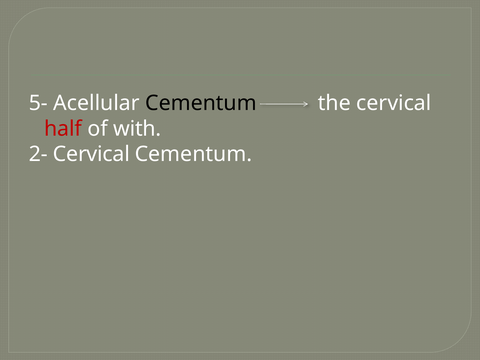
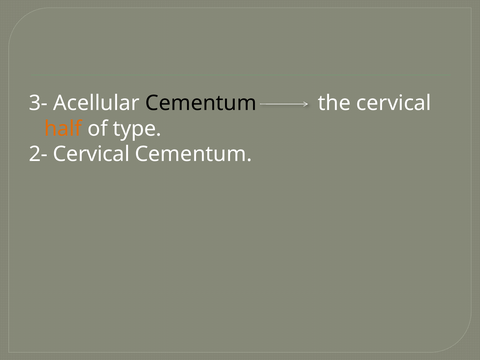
5-: 5- -> 3-
half colour: red -> orange
with: with -> type
